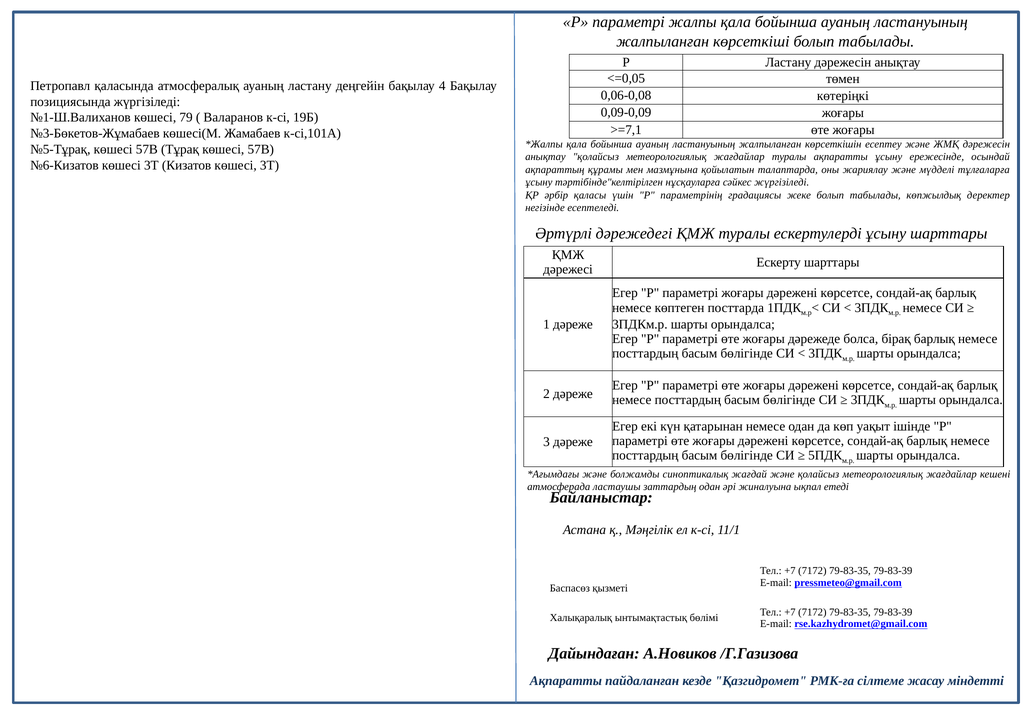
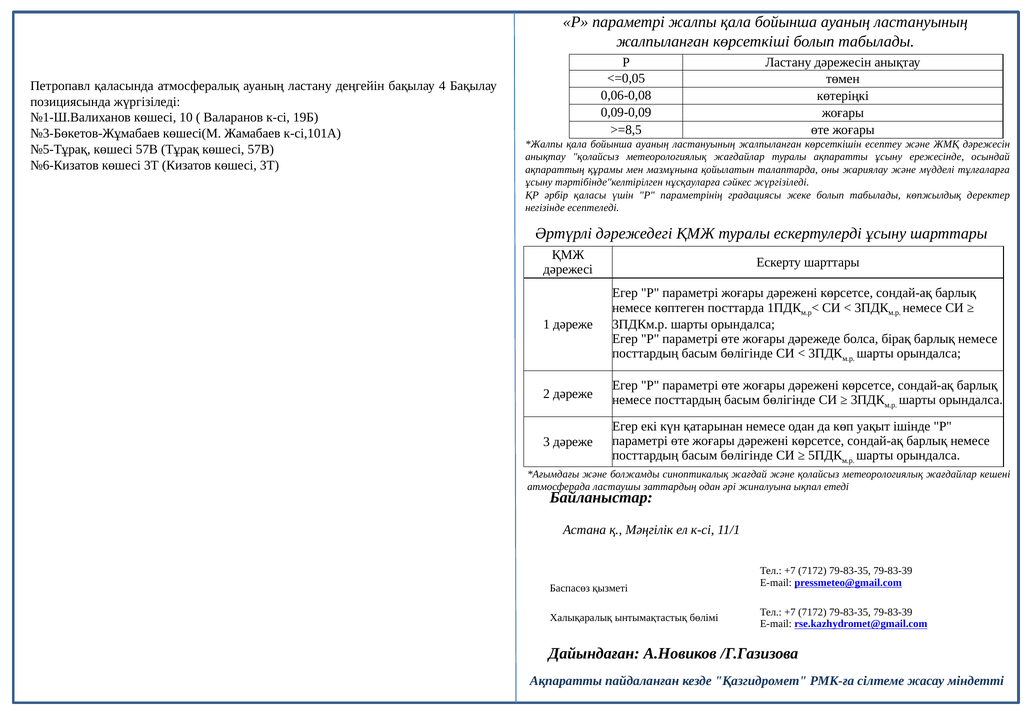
79: 79 -> 10
>=7,1: >=7,1 -> >=8,5
